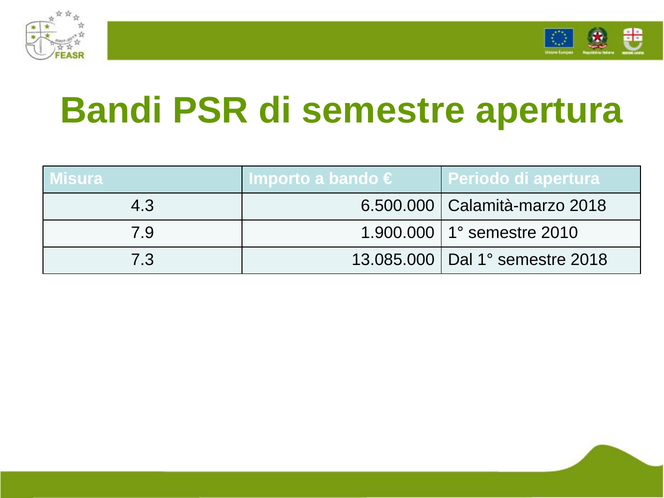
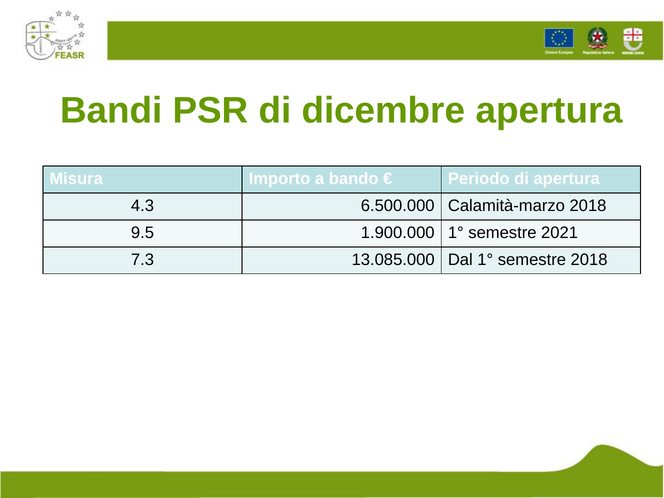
di semestre: semestre -> dicembre
7.9: 7.9 -> 9.5
2010: 2010 -> 2021
